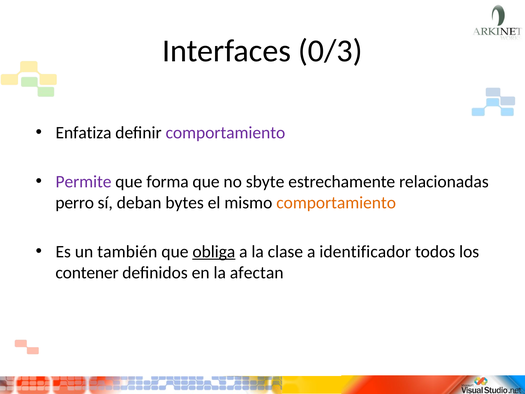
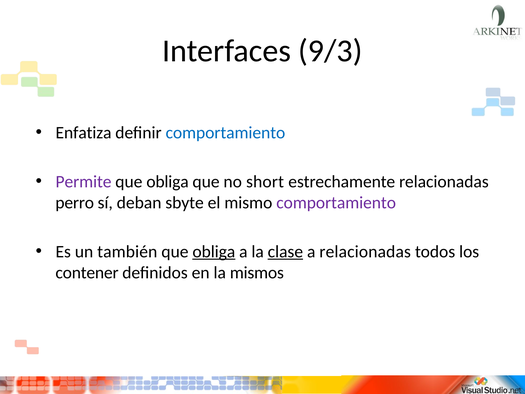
0/3: 0/3 -> 9/3
comportamiento at (225, 132) colour: purple -> blue
forma at (168, 181): forma -> obliga
sbyte: sbyte -> short
bytes: bytes -> sbyte
comportamiento at (336, 202) colour: orange -> purple
clase underline: none -> present
a identificador: identificador -> relacionadas
afectan: afectan -> mismos
